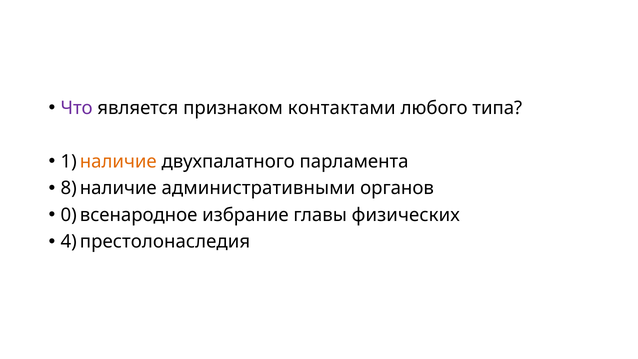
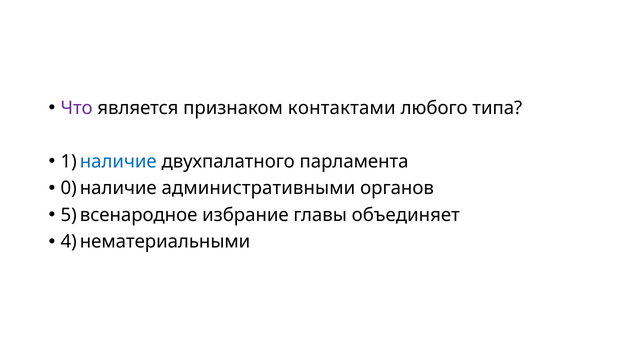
наличие at (118, 161) colour: orange -> blue
8: 8 -> 0
0: 0 -> 5
физических: физических -> объединяет
престолонаследия: престолонаследия -> нематериальными
